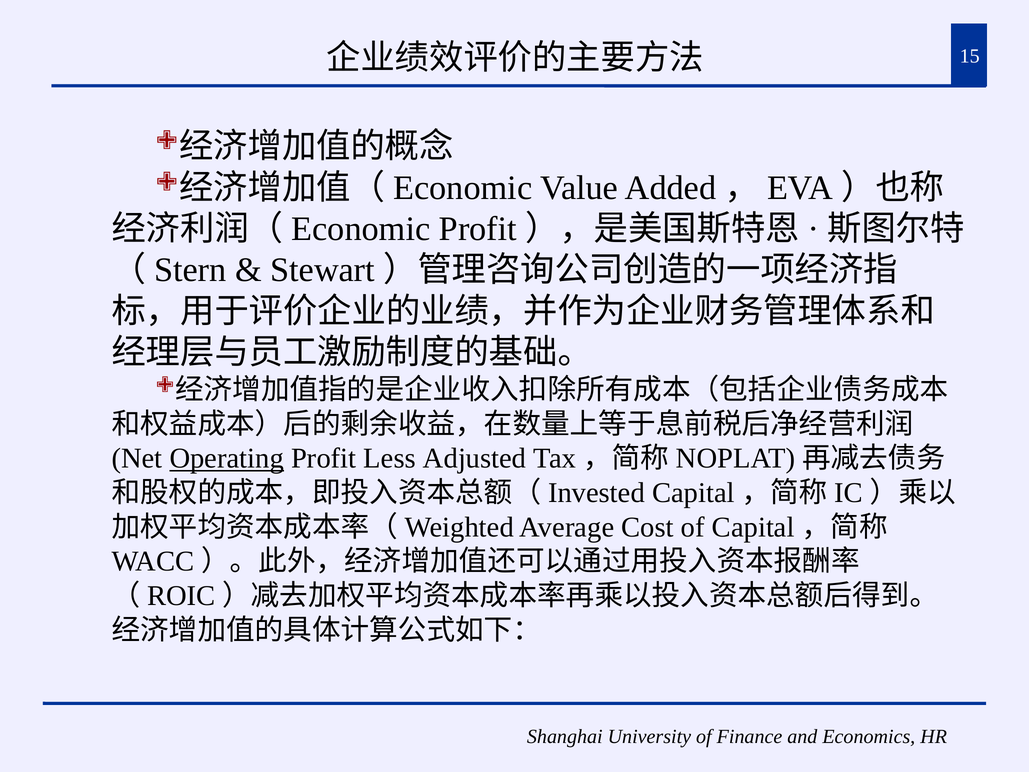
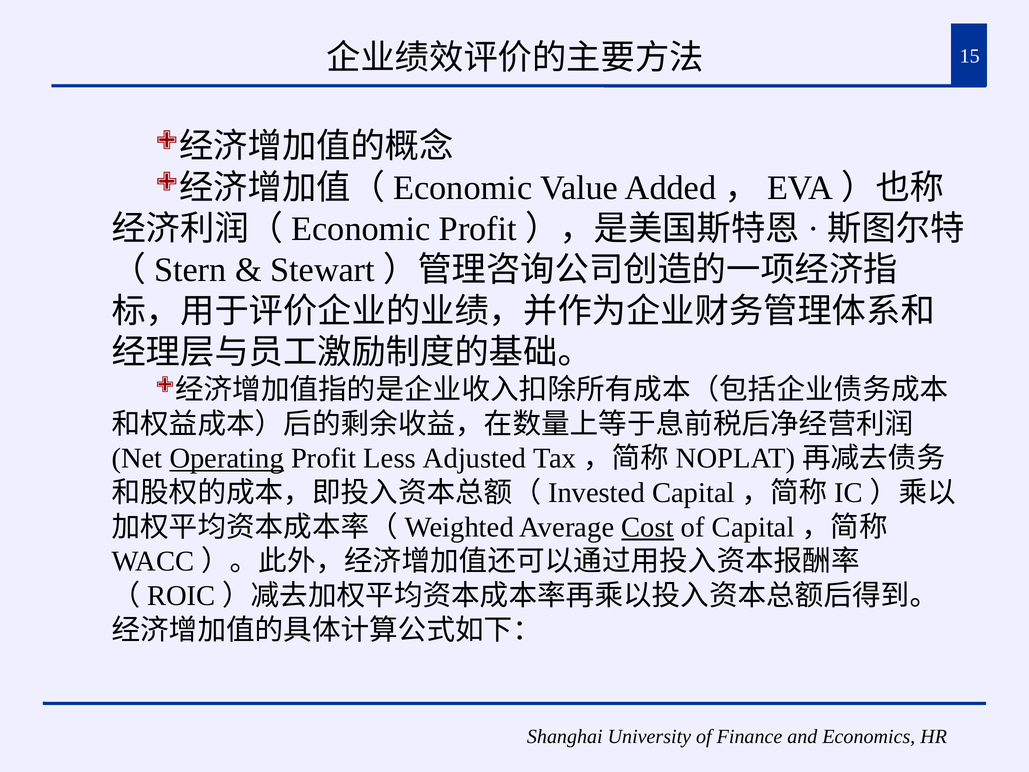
Cost underline: none -> present
